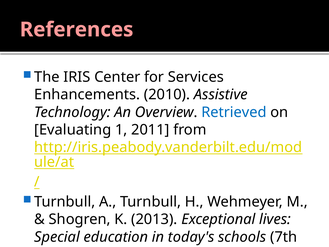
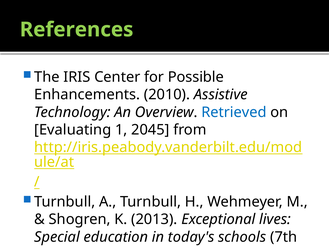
References colour: pink -> light green
Services: Services -> Possible
2011: 2011 -> 2045
